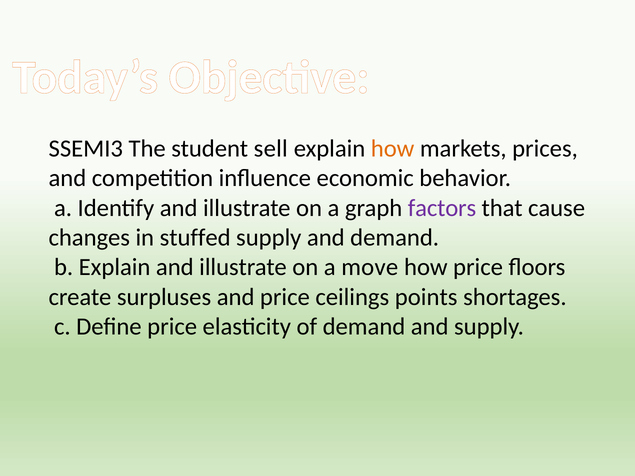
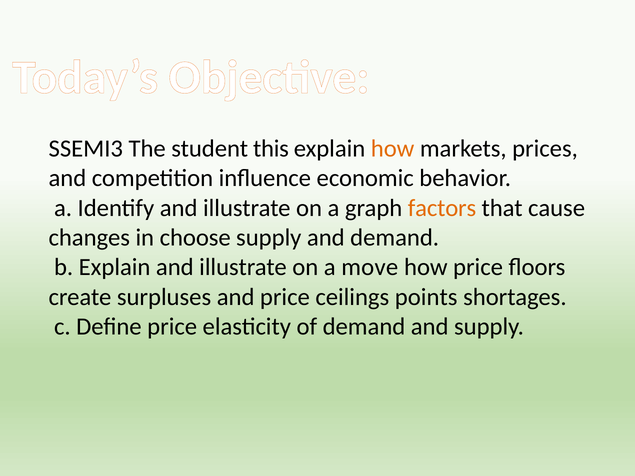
sell: sell -> this
factors colour: purple -> orange
stuffed: stuffed -> choose
